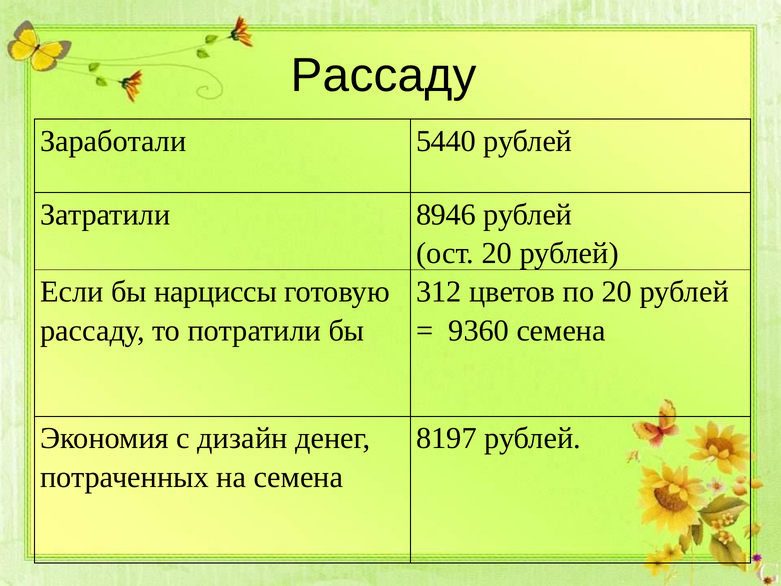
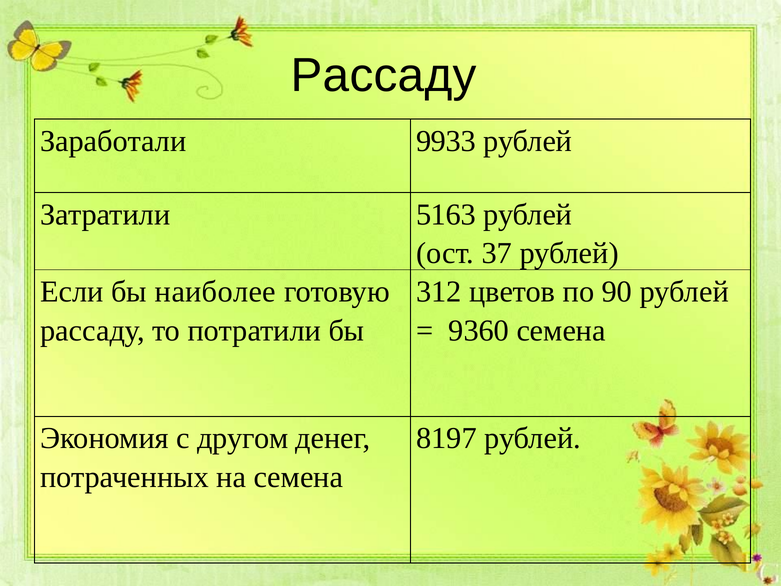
5440: 5440 -> 9933
8946: 8946 -> 5163
ост 20: 20 -> 37
нарциссы: нарциссы -> наиболее
по 20: 20 -> 90
дизайн: дизайн -> другом
